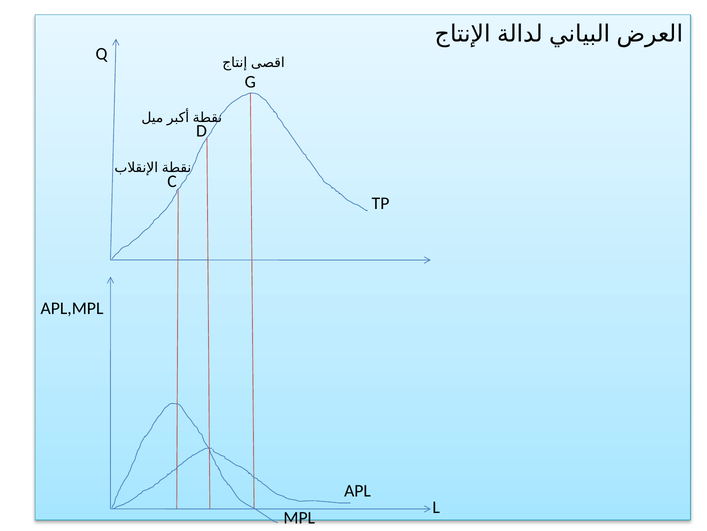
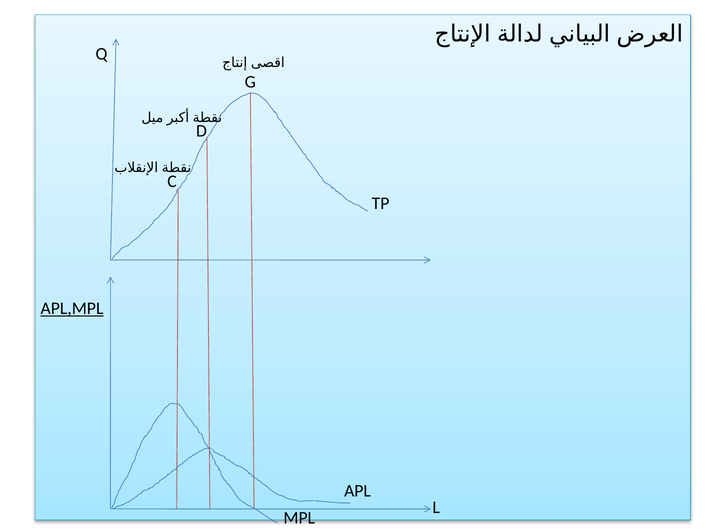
APL,MPL underline: none -> present
